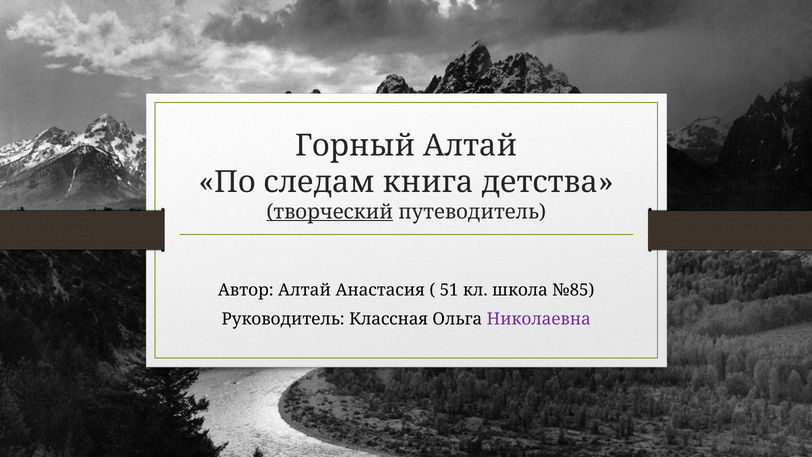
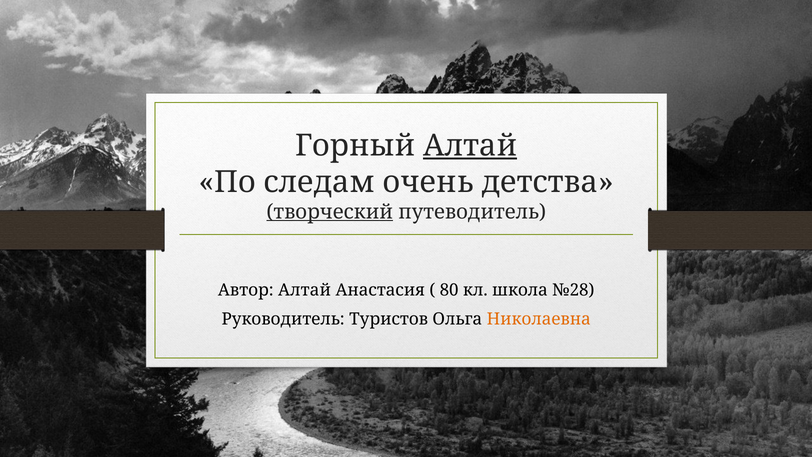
Алтай at (470, 145) underline: none -> present
книга: книга -> очень
51: 51 -> 80
№85: №85 -> №28
Классная: Классная -> Туристов
Николаевна colour: purple -> orange
